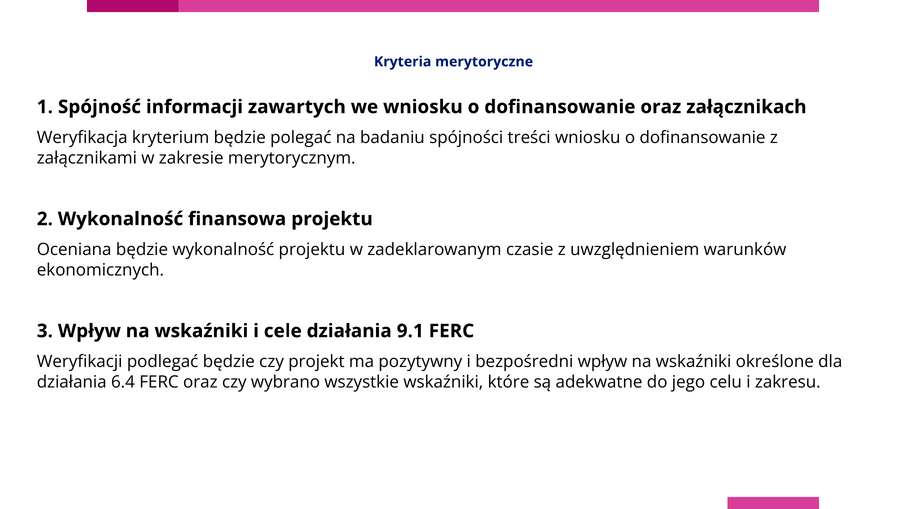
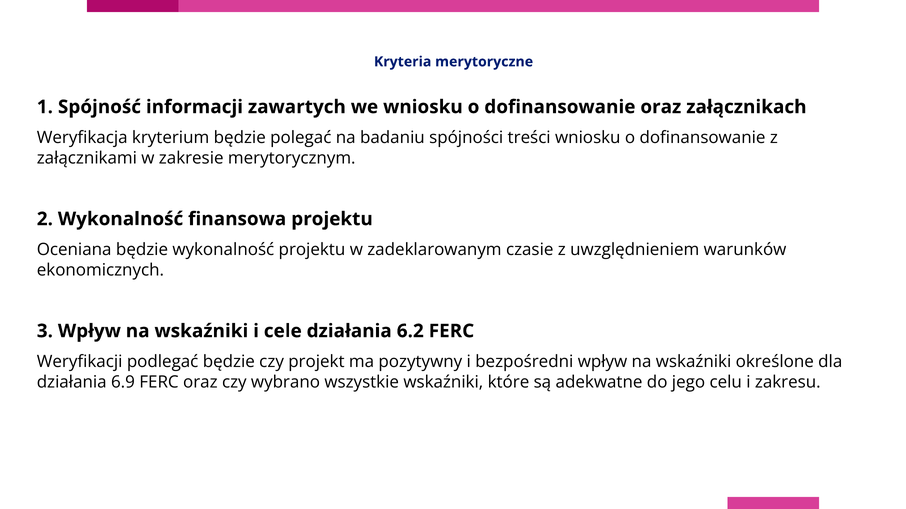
9.1: 9.1 -> 6.2
6.4: 6.4 -> 6.9
